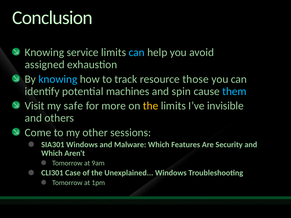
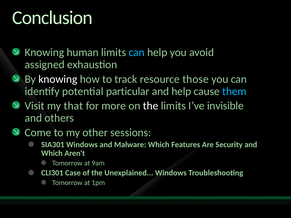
service: service -> human
knowing at (58, 79) colour: light blue -> white
machines: machines -> particular
and spin: spin -> help
safe: safe -> that
the at (151, 106) colour: yellow -> white
